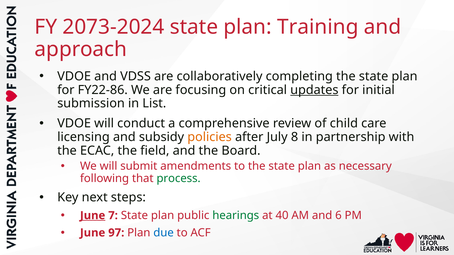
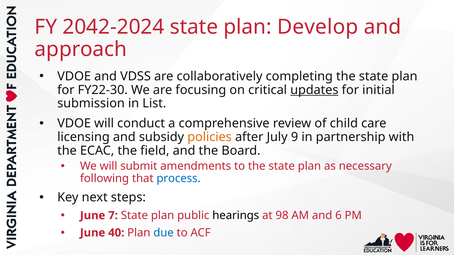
2073-2024: 2073-2024 -> 2042-2024
Training: Training -> Develop
FY22-86: FY22-86 -> FY22-30
8: 8 -> 9
process colour: green -> blue
June at (93, 216) underline: present -> none
hearings colour: green -> black
40: 40 -> 98
97: 97 -> 40
